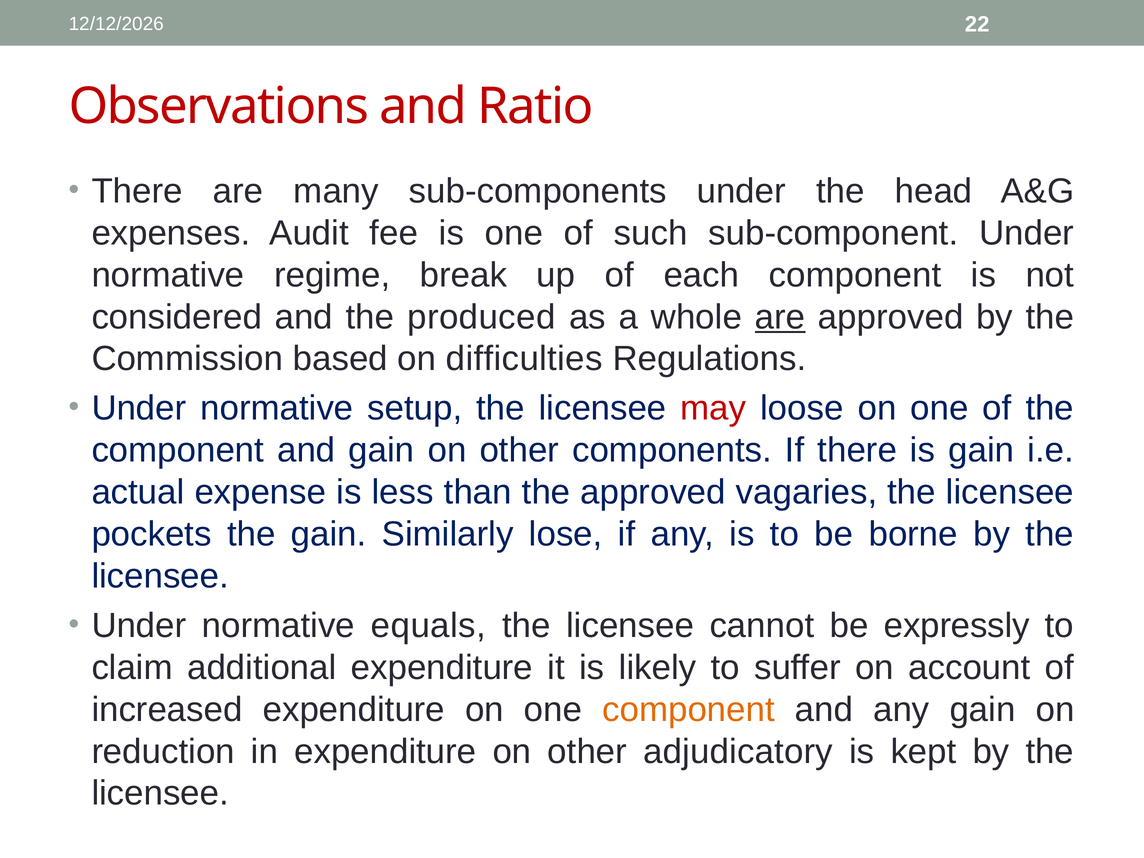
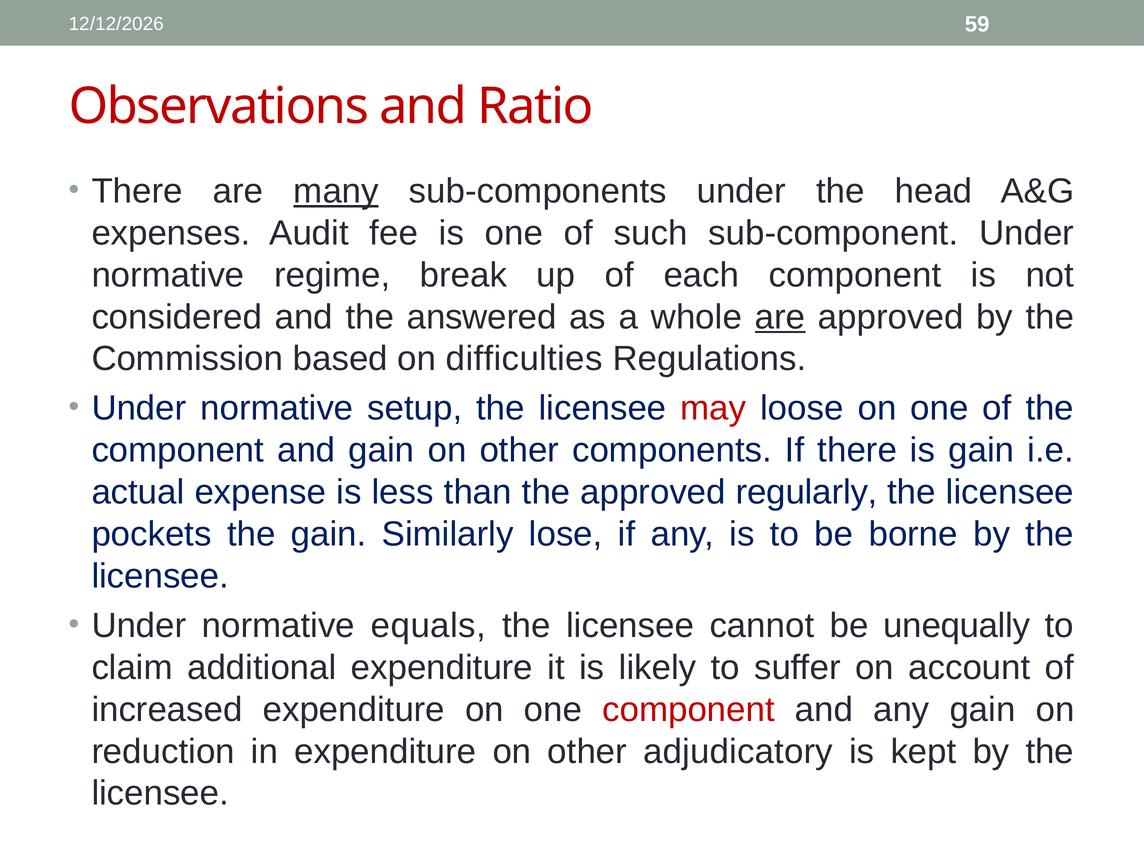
22: 22 -> 59
many underline: none -> present
produced: produced -> answered
vagaries: vagaries -> regularly
expressly: expressly -> unequally
component at (689, 710) colour: orange -> red
